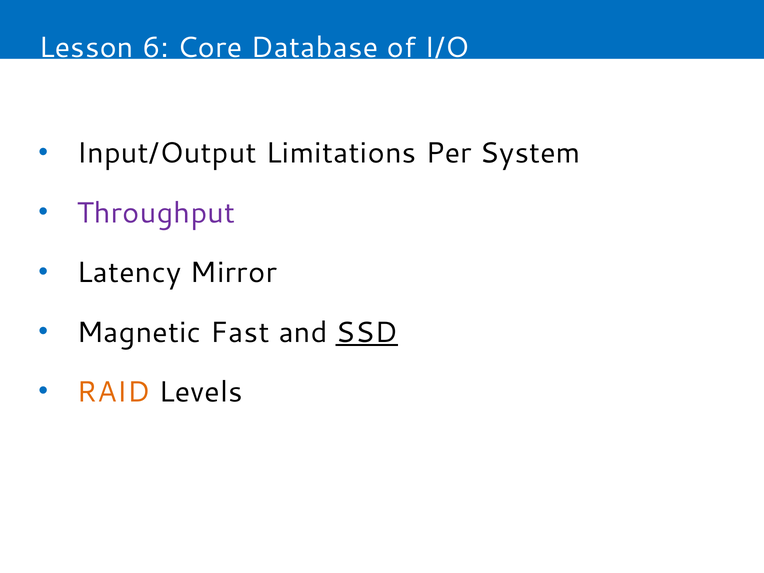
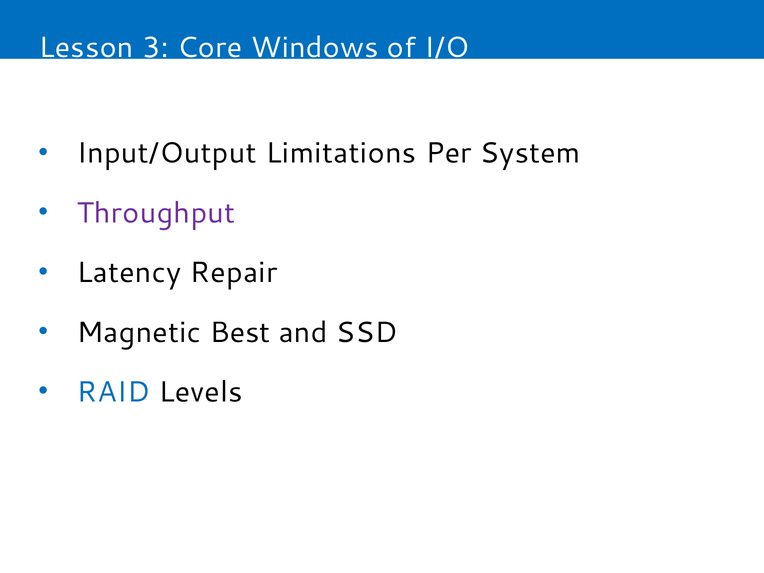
6: 6 -> 3
Database: Database -> Windows
Mirror: Mirror -> Repair
Fast: Fast -> Best
SSD underline: present -> none
RAID colour: orange -> blue
